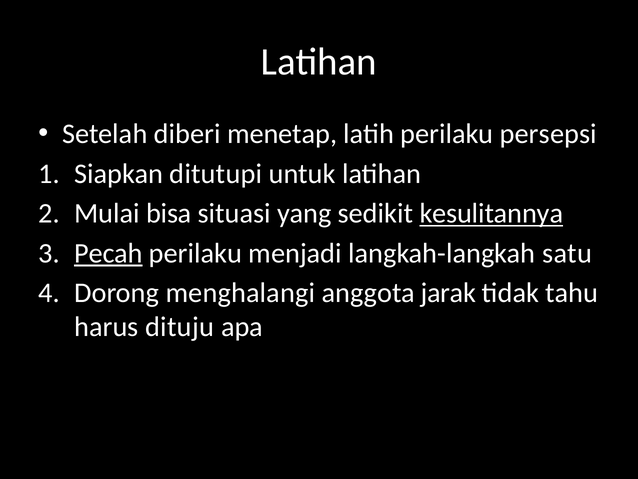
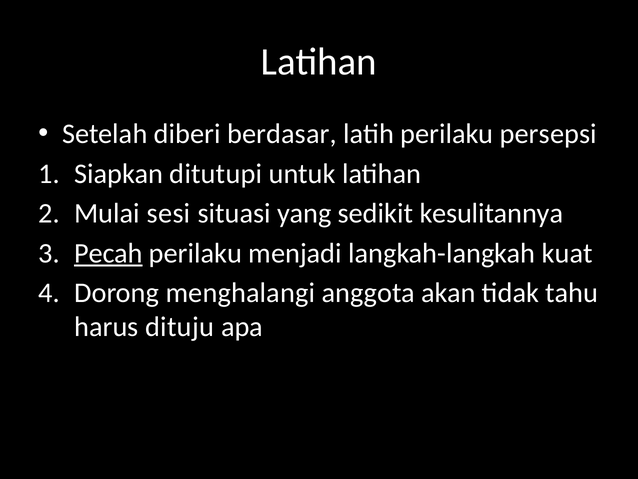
menetap: menetap -> berdasar
bisa: bisa -> sesi
kesulitannya underline: present -> none
satu: satu -> kuat
jarak: jarak -> akan
